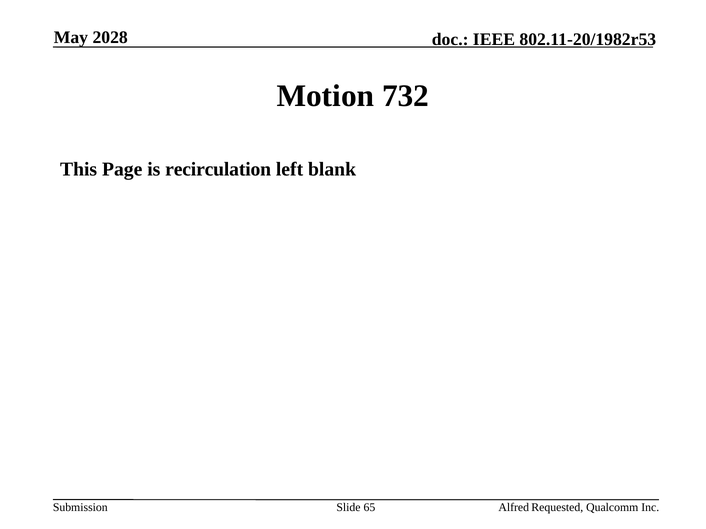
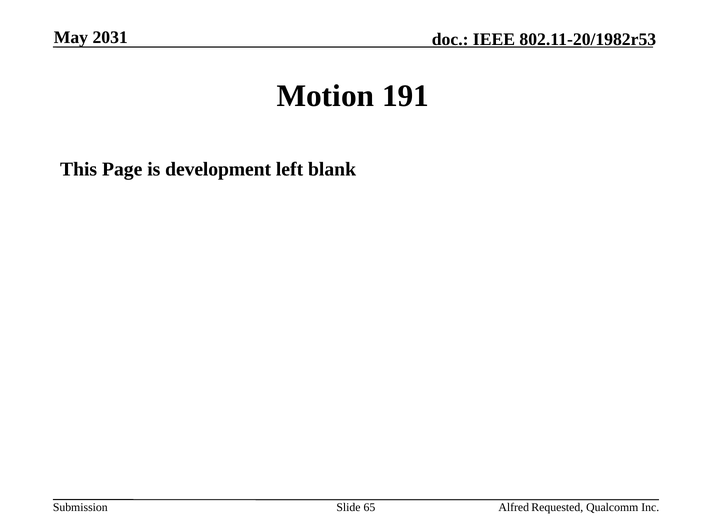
2028: 2028 -> 2031
732: 732 -> 191
recirculation: recirculation -> development
